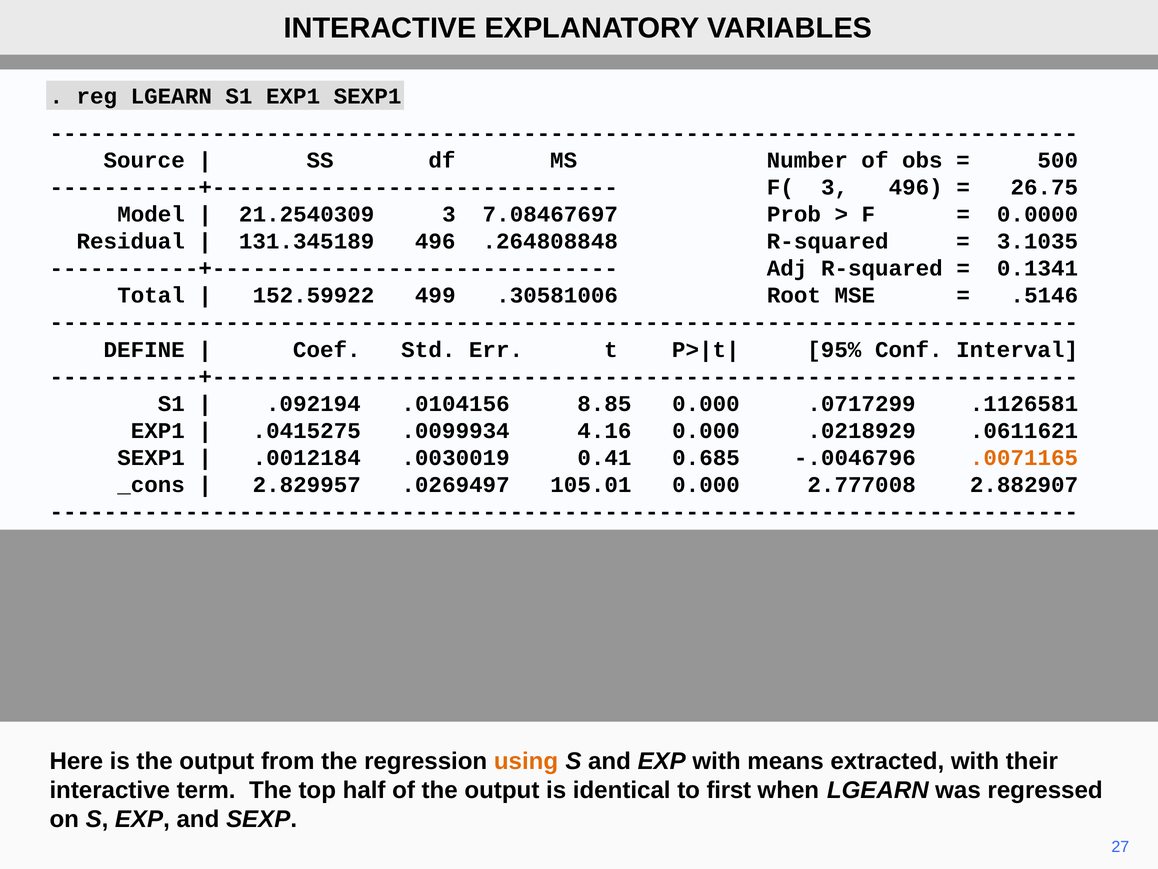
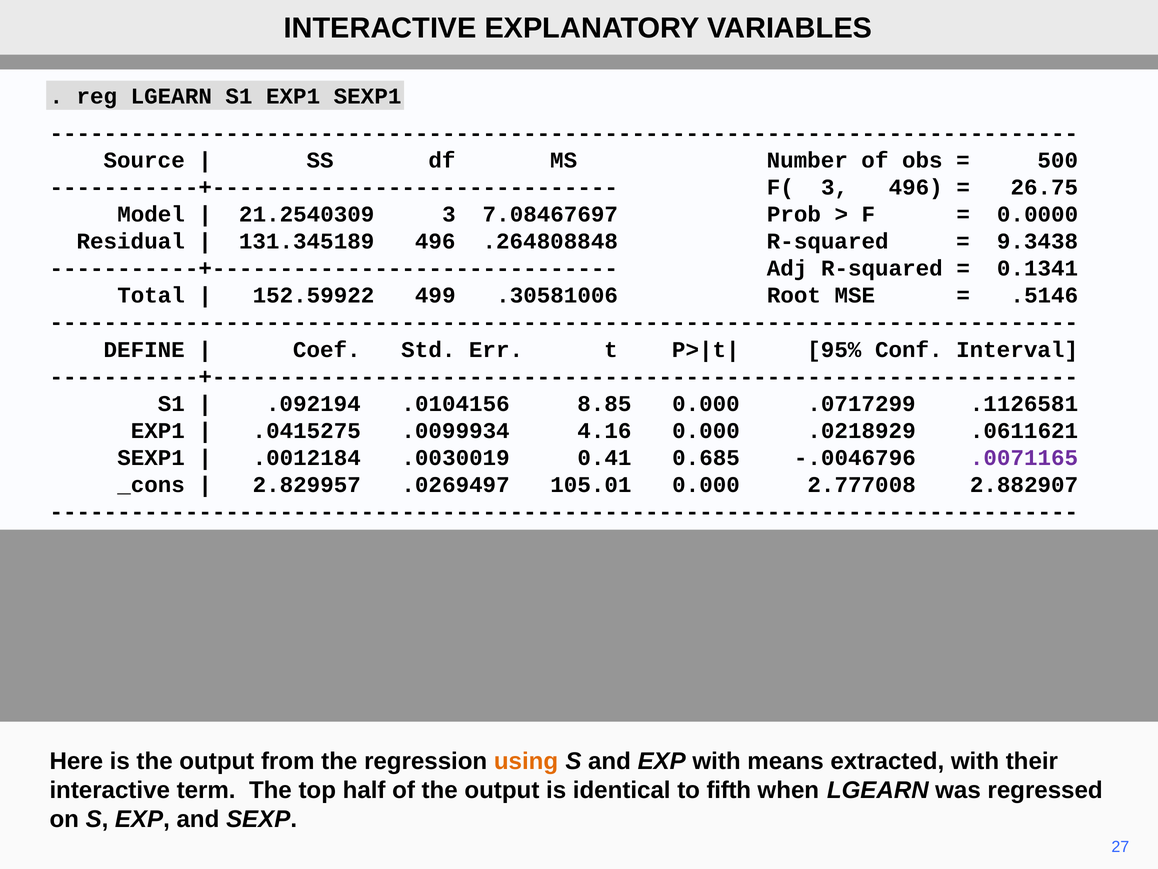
3.1035: 3.1035 -> 9.3438
.0071165 colour: orange -> purple
first: first -> fifth
